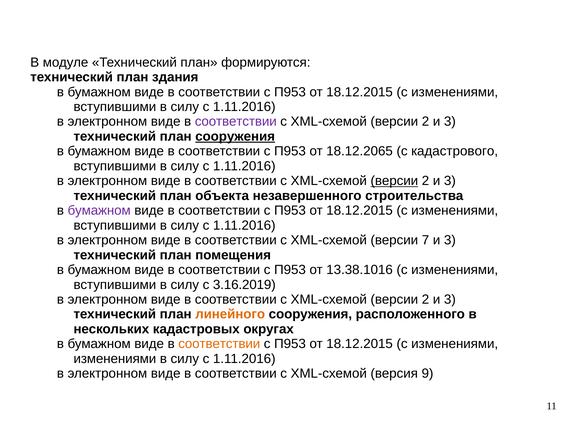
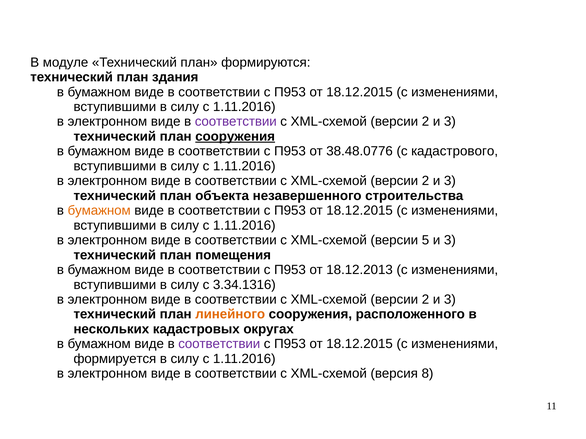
18.12.2065: 18.12.2065 -> 38.48.0776
версии at (394, 181) underline: present -> none
бумажном at (99, 211) colour: purple -> orange
7: 7 -> 5
13.38.1016: 13.38.1016 -> 18.12.2013
3.16.2019: 3.16.2019 -> 3.34.1316
соответствии at (219, 344) colour: orange -> purple
изменениями at (115, 359): изменениями -> формируется
9: 9 -> 8
